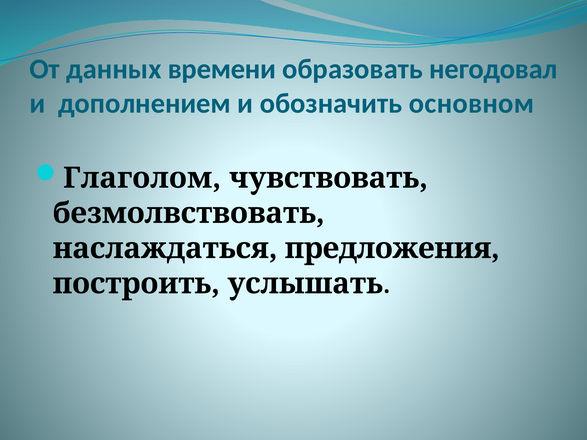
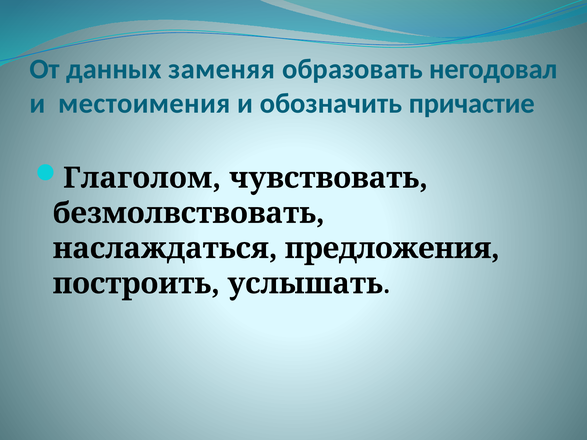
времени: времени -> заменяя
дополнением: дополнением -> местоимения
основном: основном -> причастие
